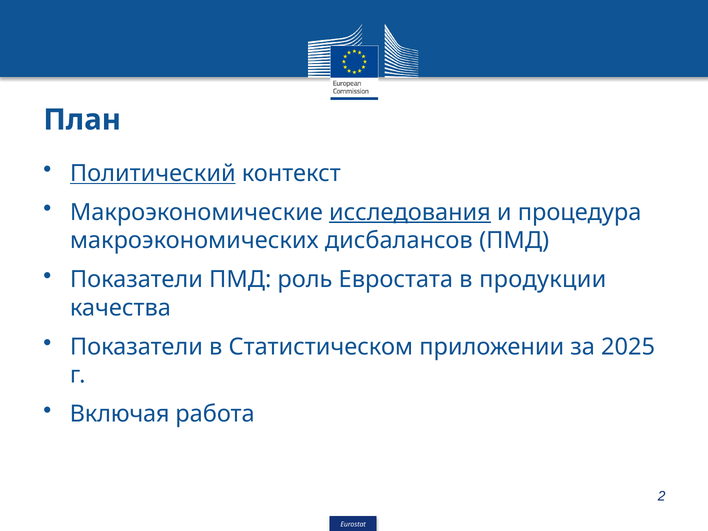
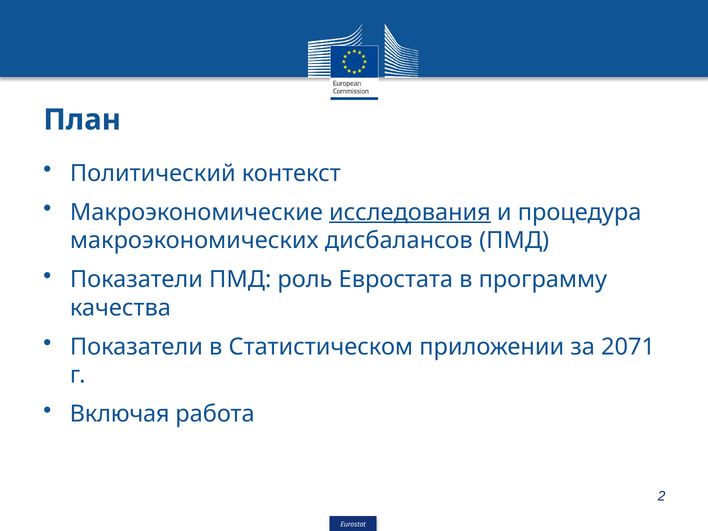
Политический underline: present -> none
продукции: продукции -> программу
2025: 2025 -> 2071
